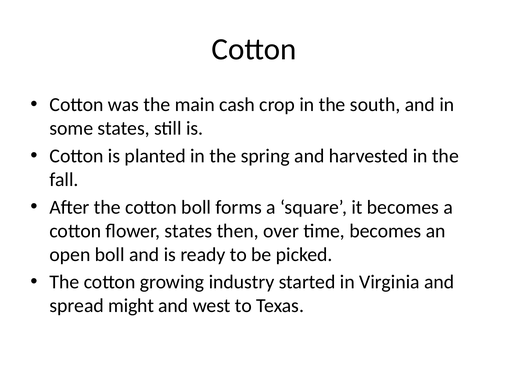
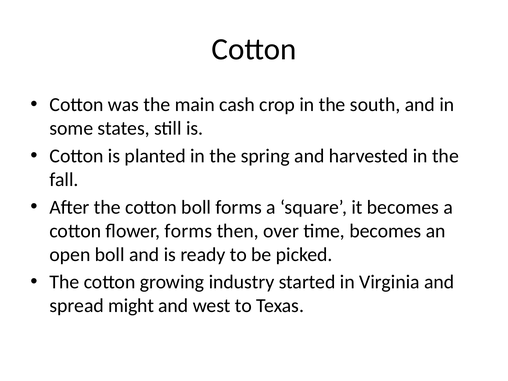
flower states: states -> forms
